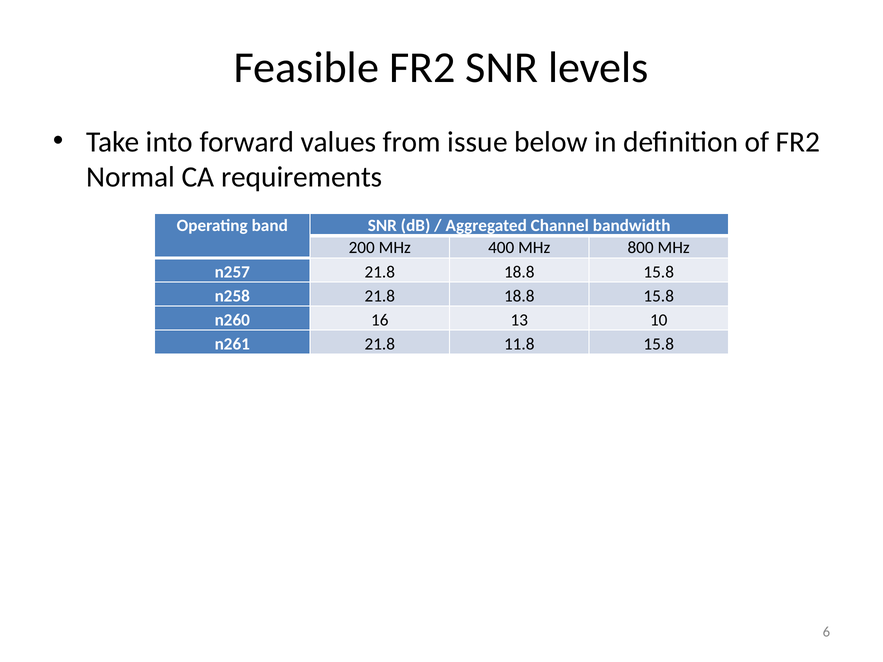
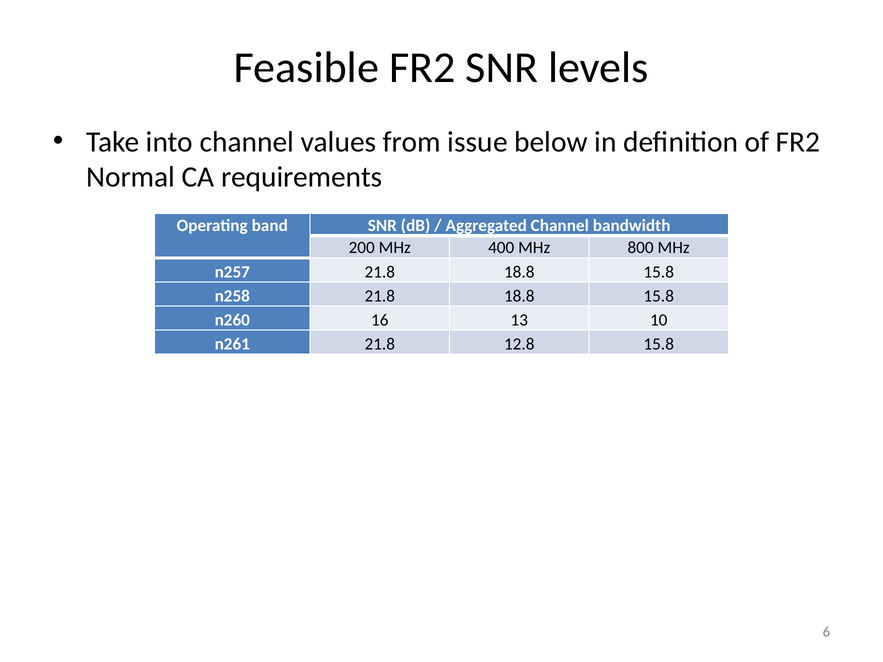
into forward: forward -> channel
11.8: 11.8 -> 12.8
